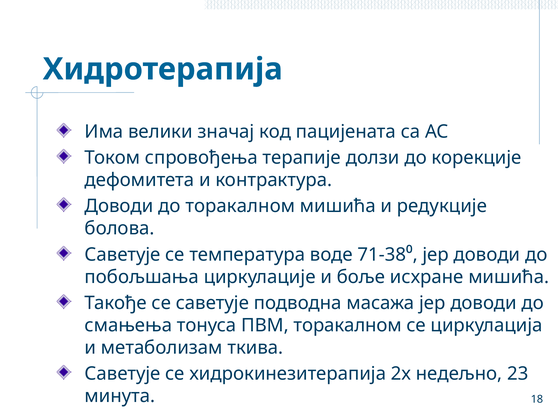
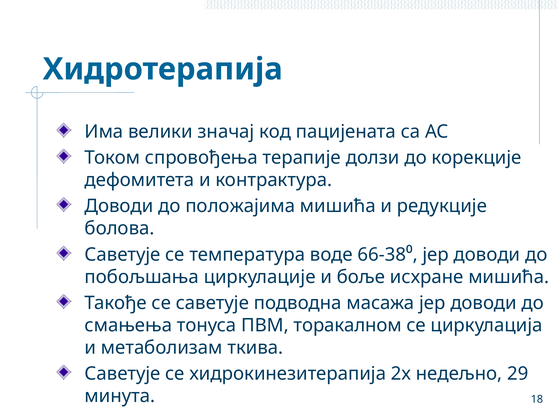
до торакалном: торакалном -> положајима
71-38⁰: 71-38⁰ -> 66-38⁰
23: 23 -> 29
